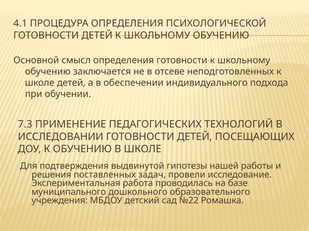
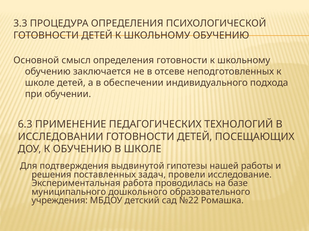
4.1: 4.1 -> 3.3
7.3: 7.3 -> 6.3
